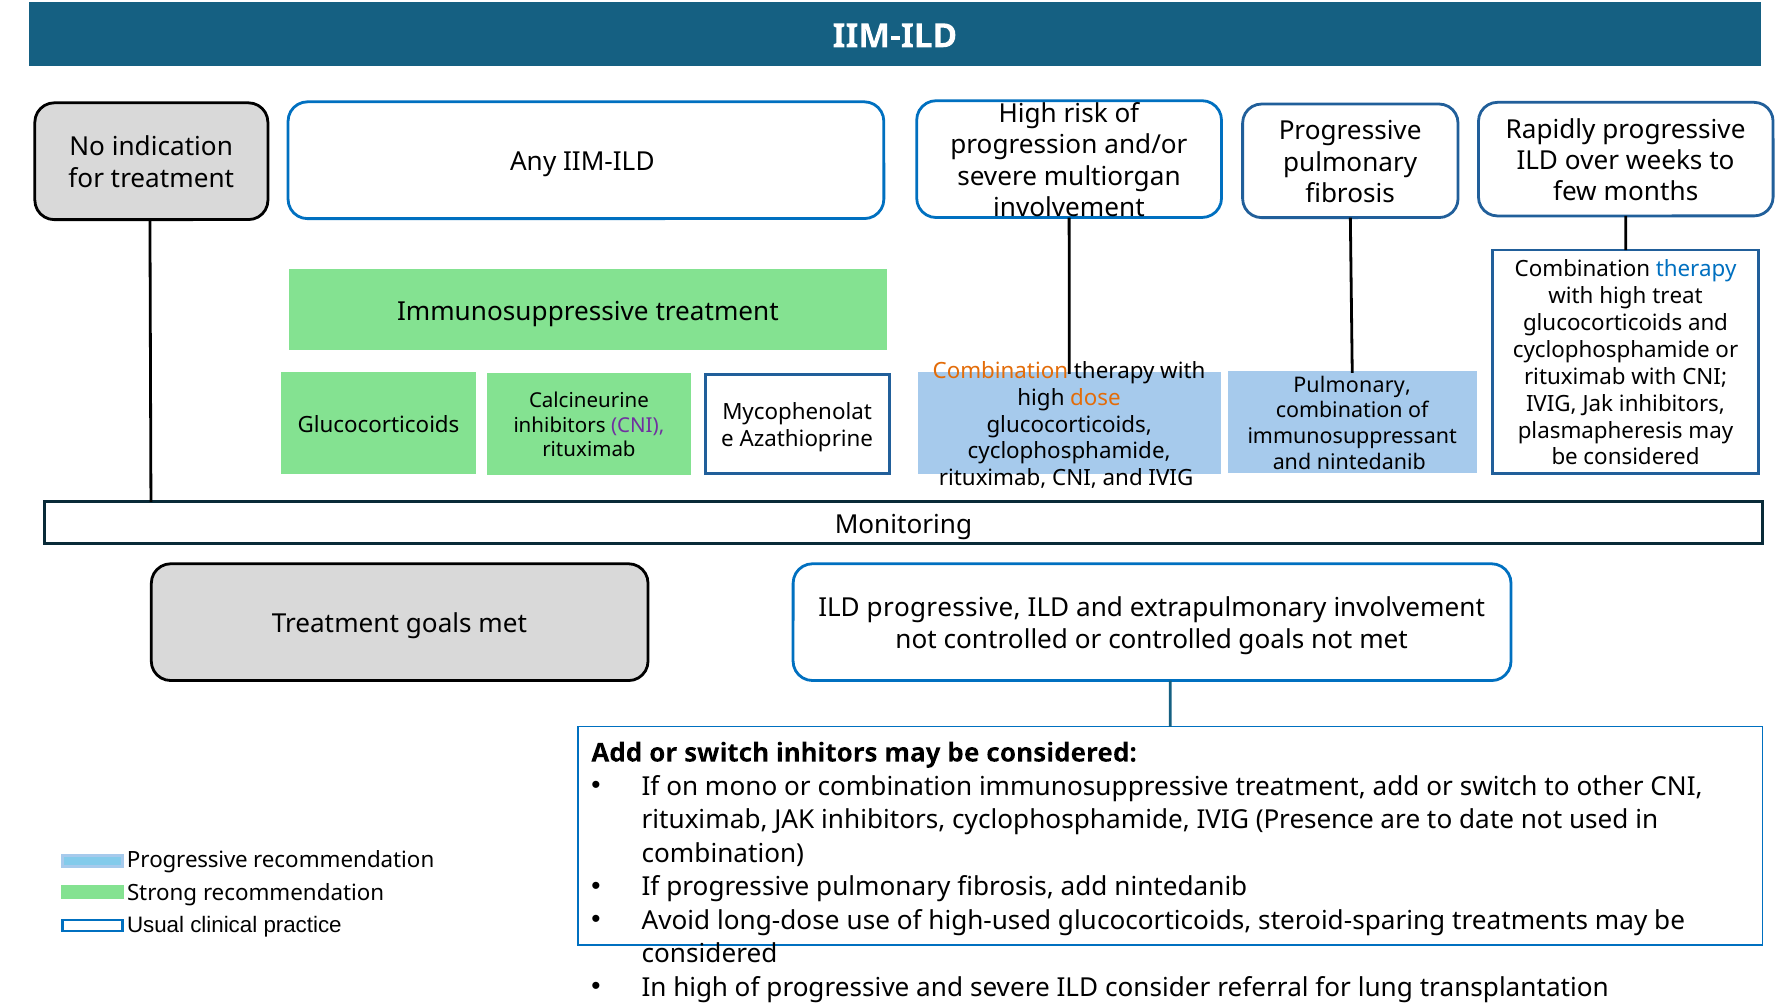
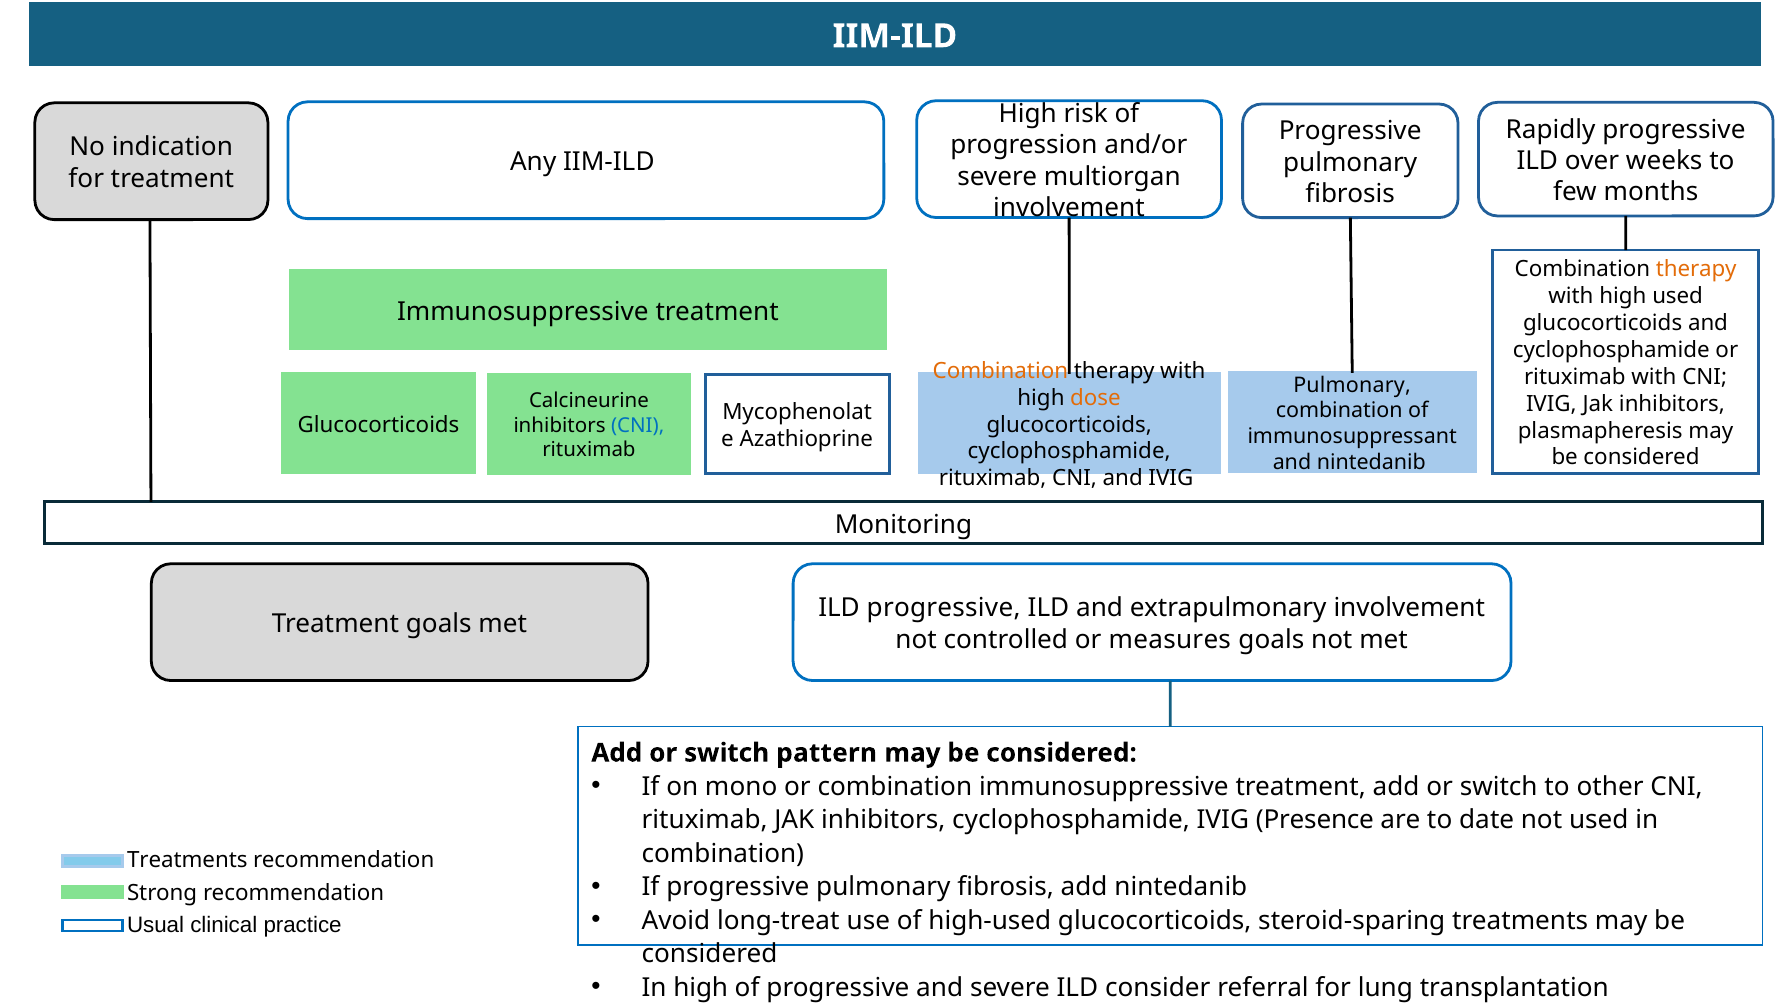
therapy at (1696, 270) colour: blue -> orange
high treat: treat -> used
CNI at (638, 426) colour: purple -> blue
or controlled: controlled -> measures
inhitors: inhitors -> pattern
Progressive at (187, 860): Progressive -> Treatments
long-dose: long-dose -> long-treat
